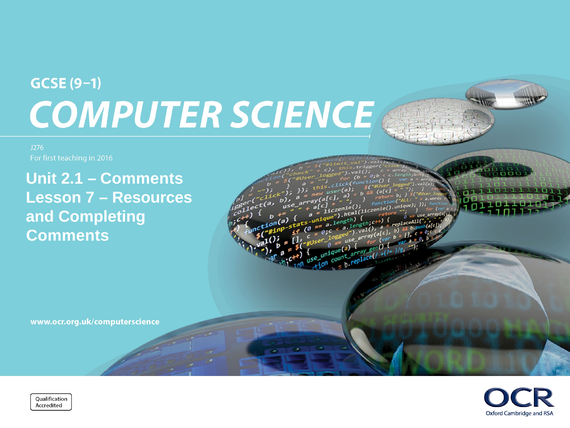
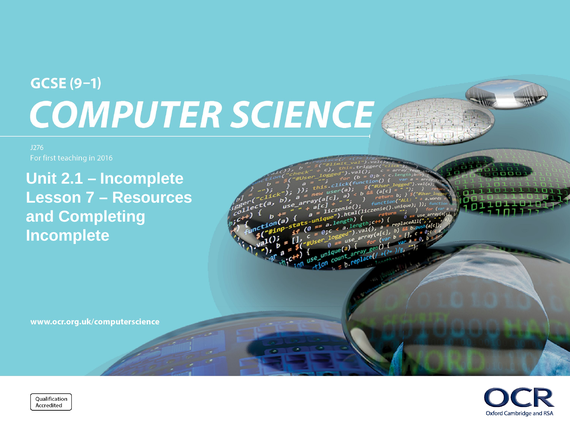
Comments at (142, 178): Comments -> Incomplete
Comments at (68, 235): Comments -> Incomplete
